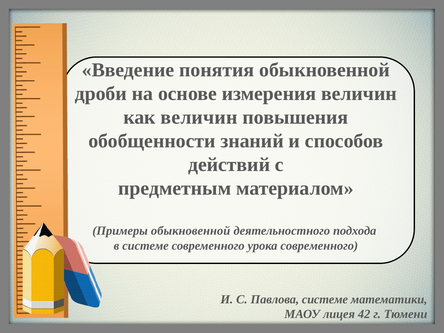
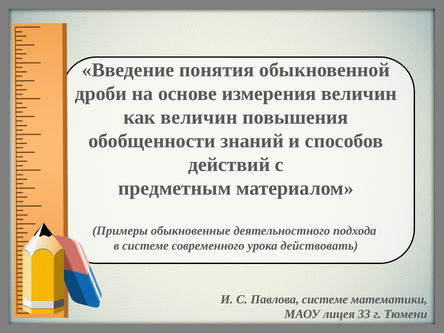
Примеры обыкновенной: обыкновенной -> обыкновенные
урока современного: современного -> действовать
42: 42 -> 33
